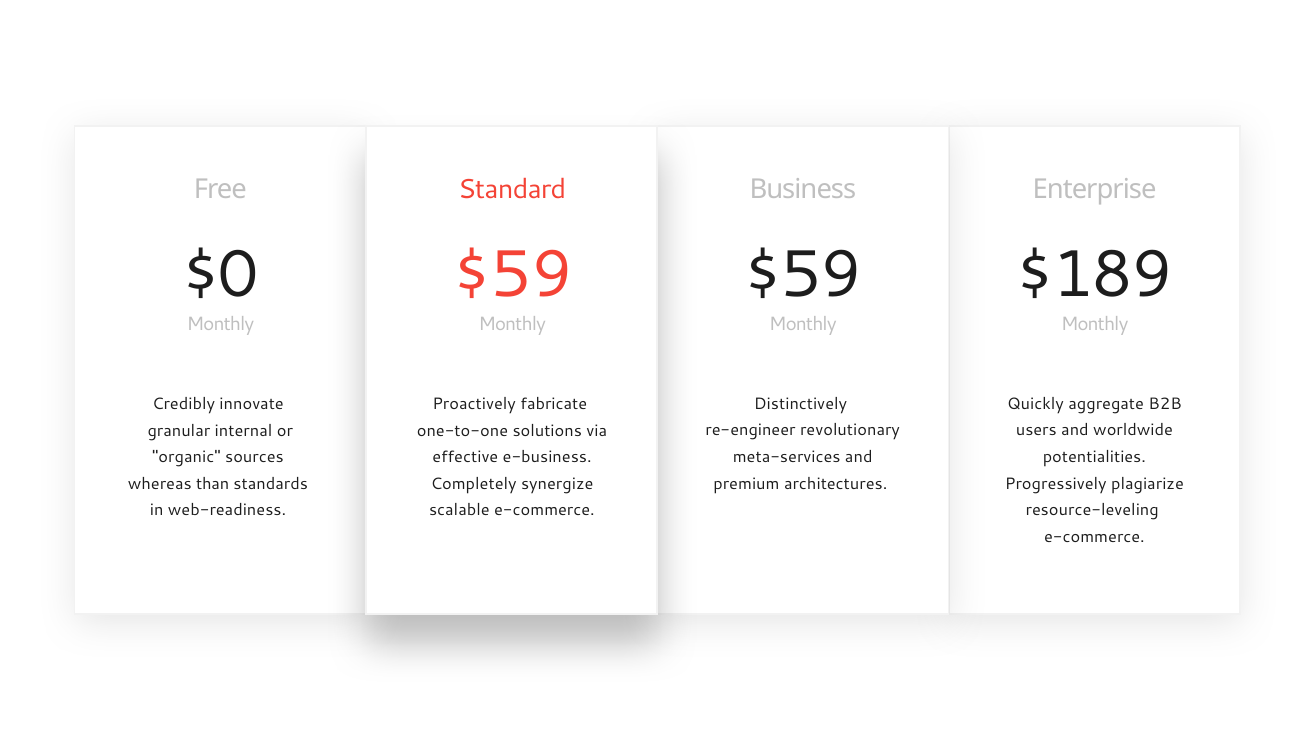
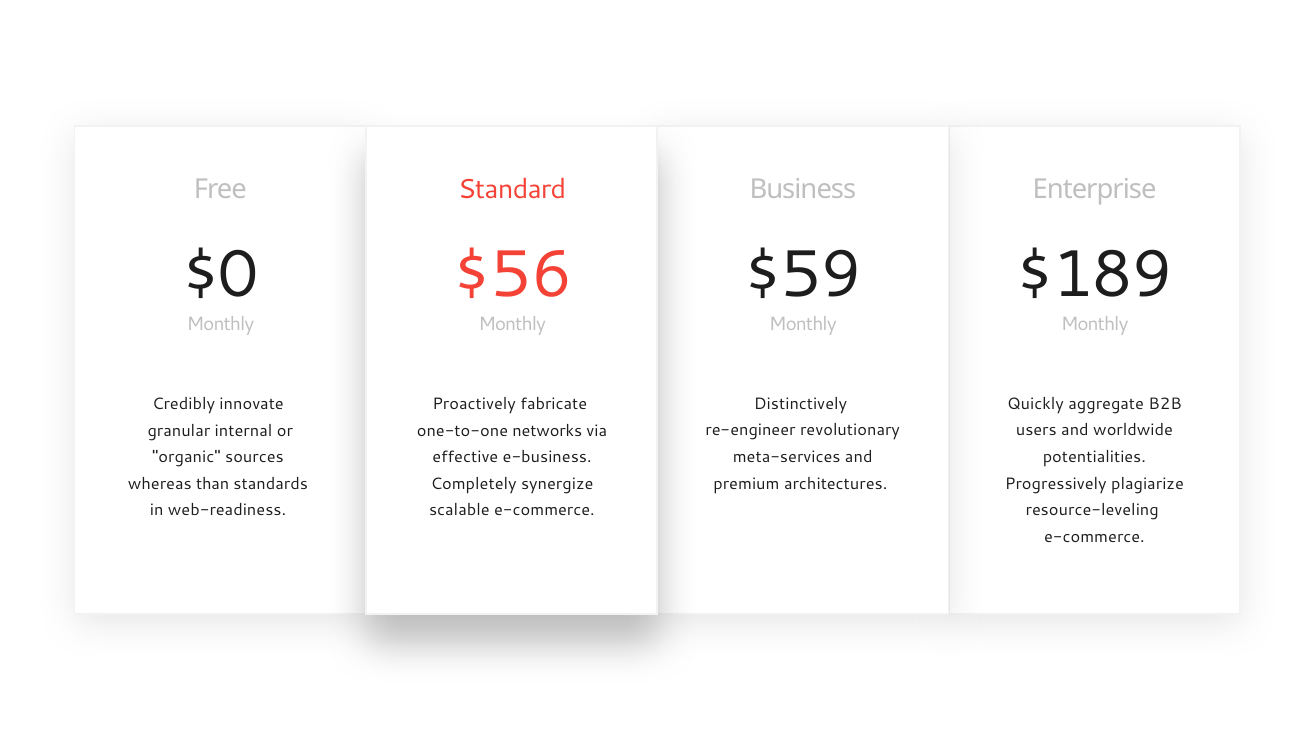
$59 at (512, 275): $59 -> $56
solutions: solutions -> networks
